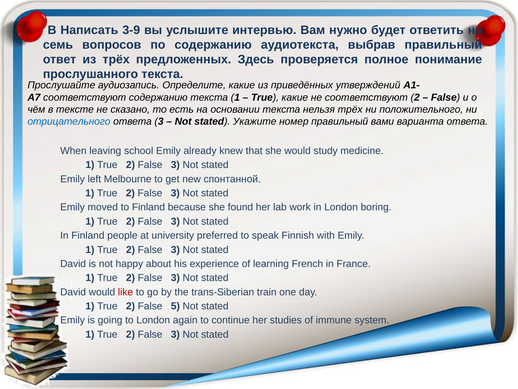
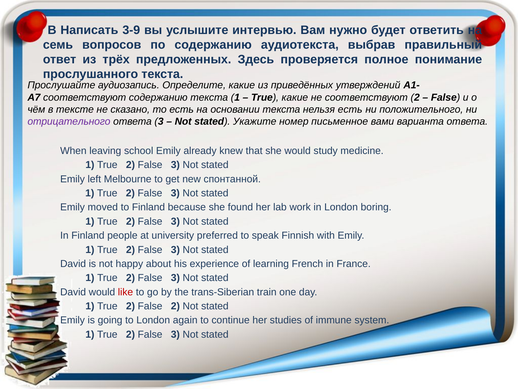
нельзя трёх: трёх -> есть
отрицательного colour: blue -> purple
номер правильный: правильный -> письменное
False 5: 5 -> 2
